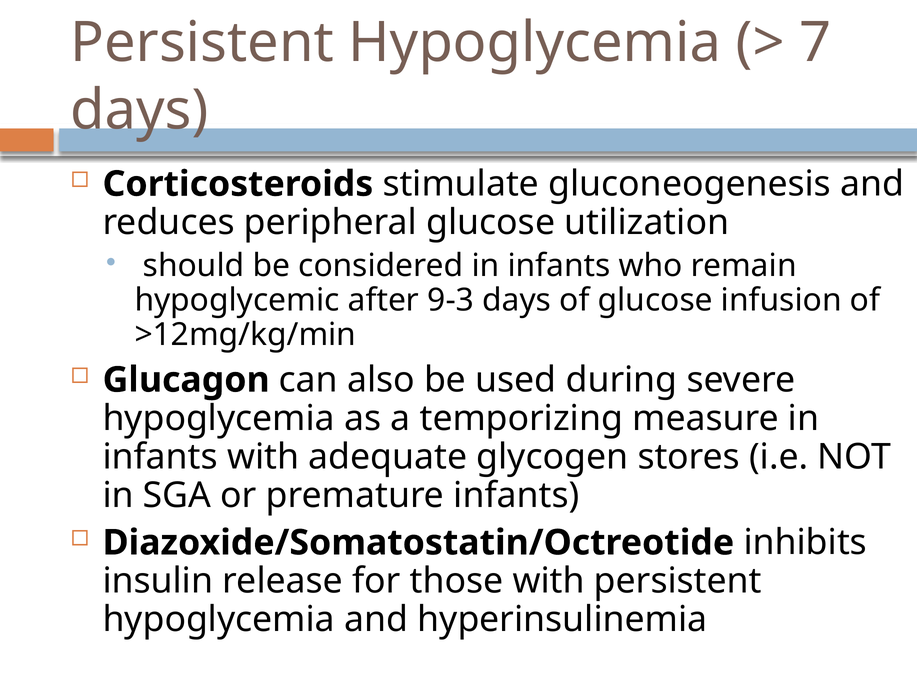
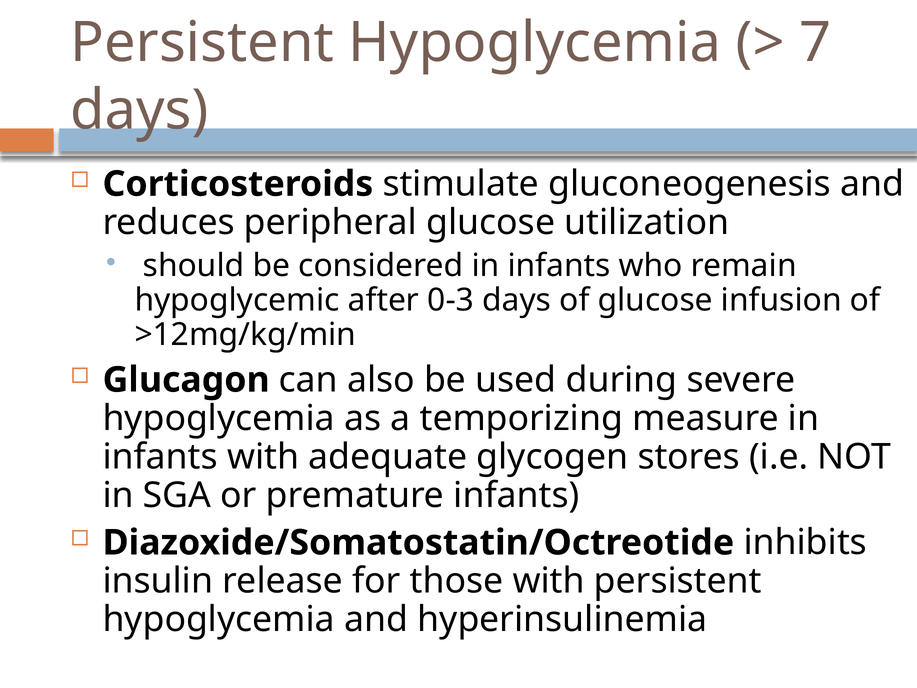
9-3: 9-3 -> 0-3
